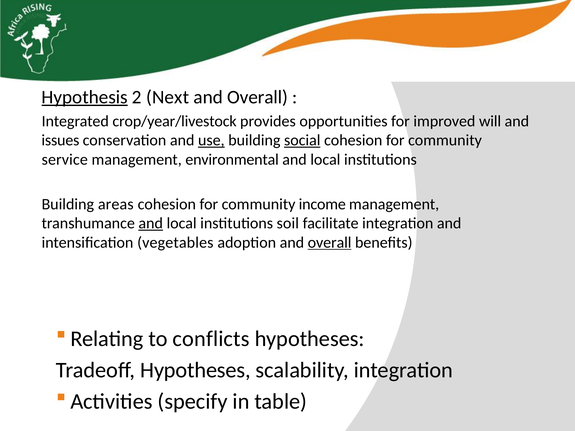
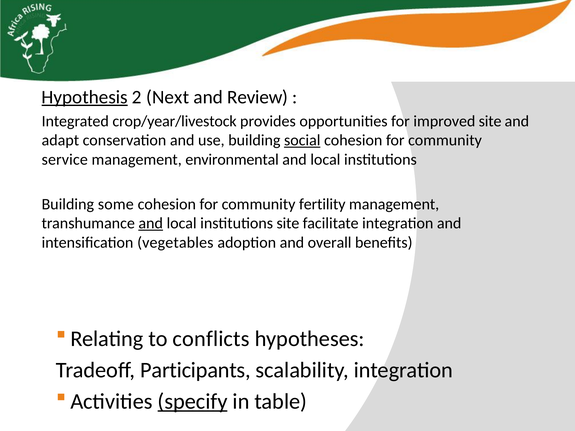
Overall at (258, 97): Overall -> Review
improved will: will -> site
issues: issues -> adapt
use underline: present -> none
areas: areas -> some
income: income -> fertility
institutions soil: soil -> site
overall at (330, 243) underline: present -> none
Tradeoff Hypotheses: Hypotheses -> Participants
specify underline: none -> present
